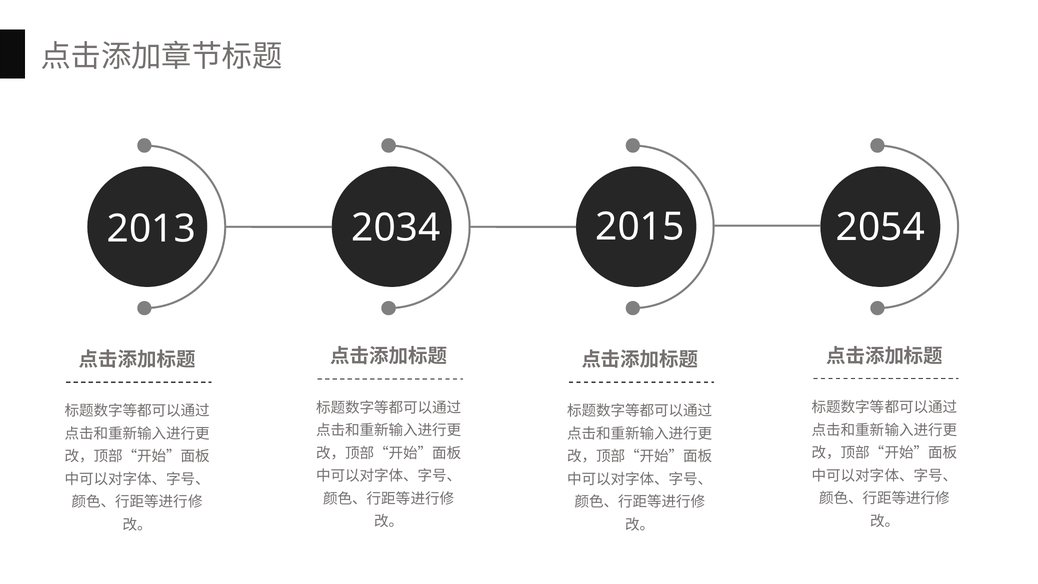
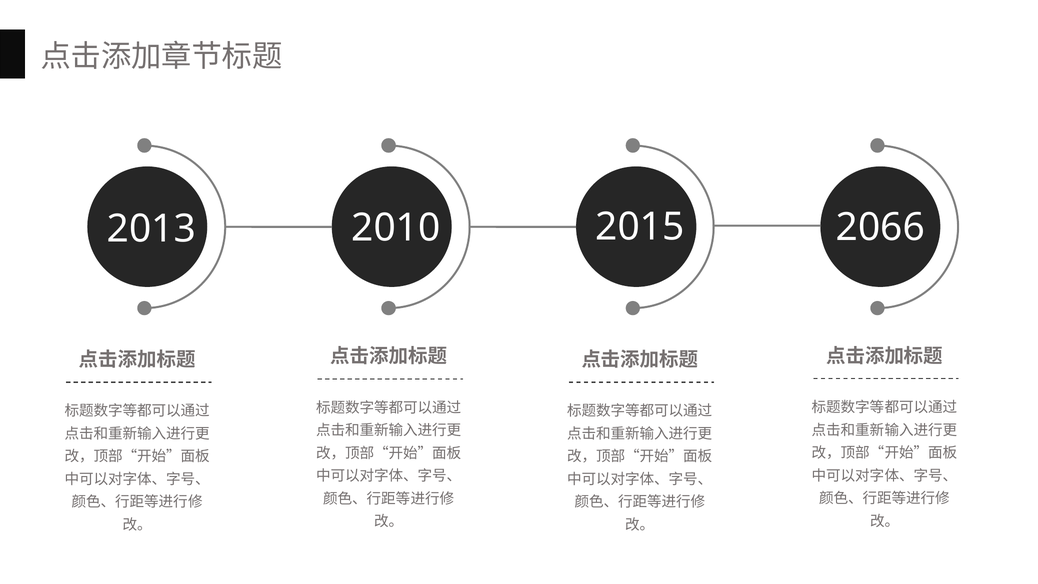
2034: 2034 -> 2010
2054: 2054 -> 2066
